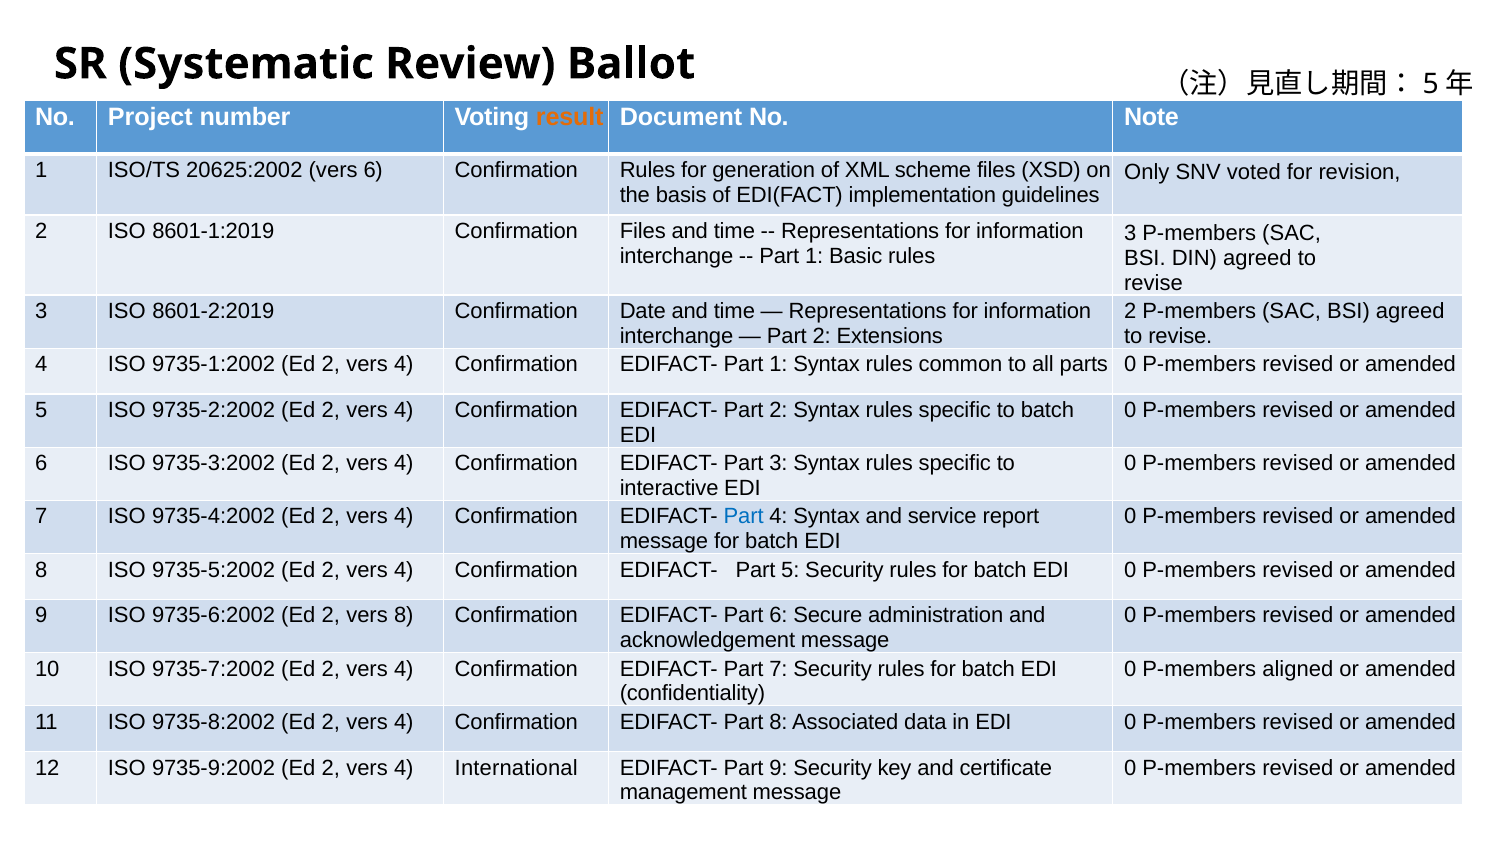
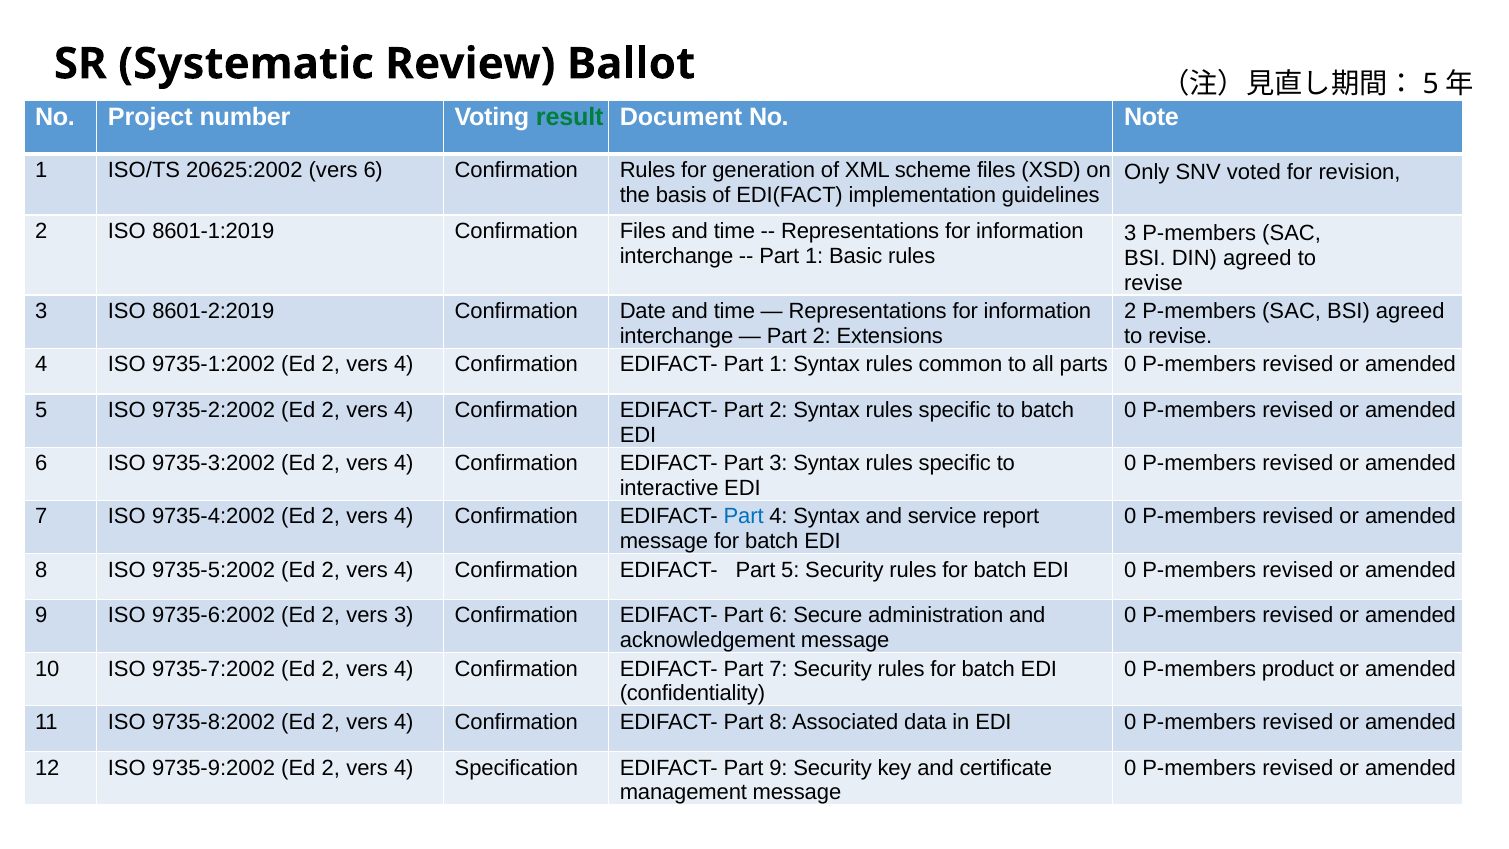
result colour: orange -> green
vers 8: 8 -> 3
aligned: aligned -> product
International: International -> Specification
